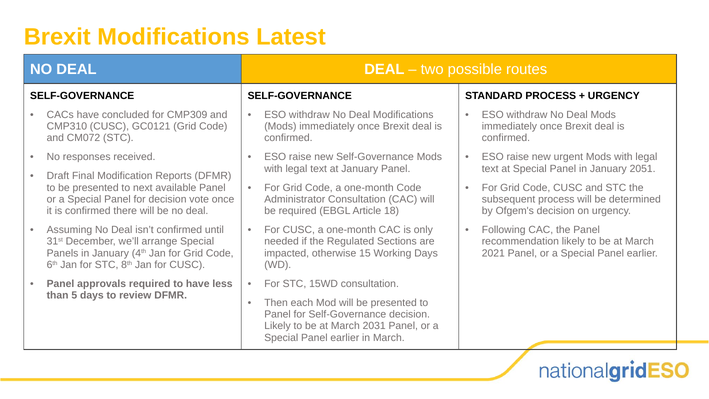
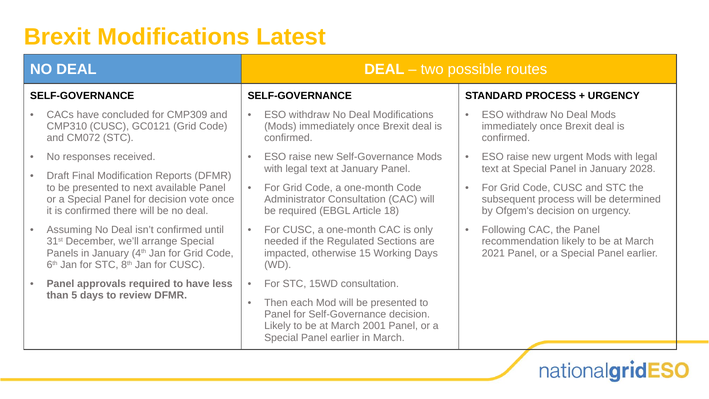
2051: 2051 -> 2028
2031: 2031 -> 2001
